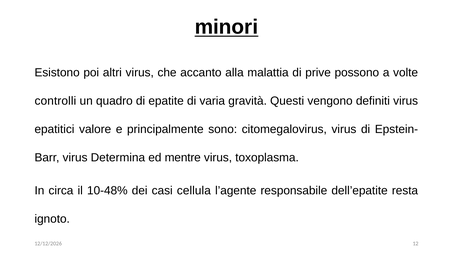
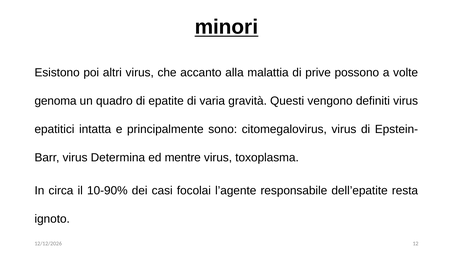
controlli: controlli -> genoma
valore: valore -> intatta
10-48%: 10-48% -> 10-90%
cellula: cellula -> focolai
